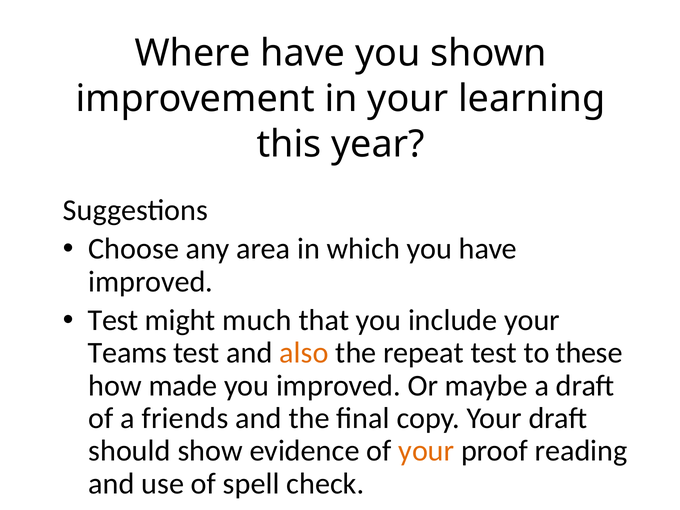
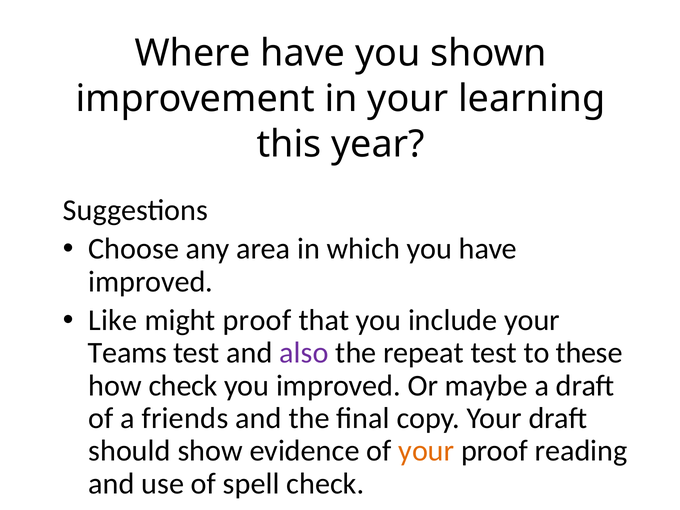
Test at (113, 320): Test -> Like
might much: much -> proof
also colour: orange -> purple
how made: made -> check
